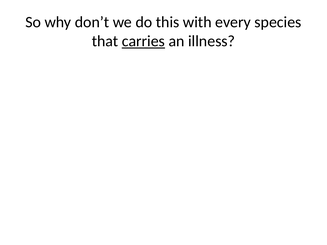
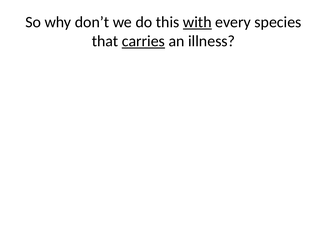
with underline: none -> present
